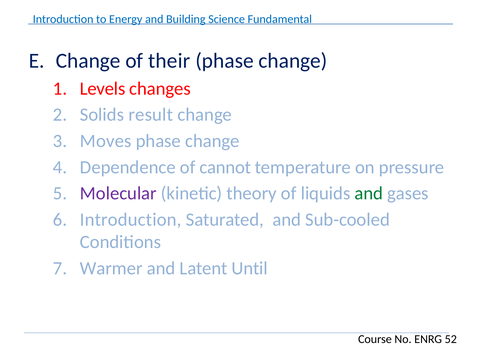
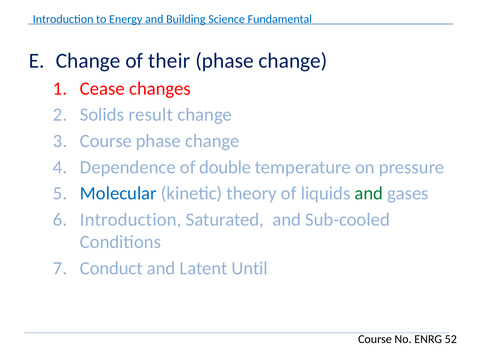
Levels: Levels -> Cease
Moves at (106, 141): Moves -> Course
cannot: cannot -> double
Molecular colour: purple -> blue
Warmer: Warmer -> Conduct
